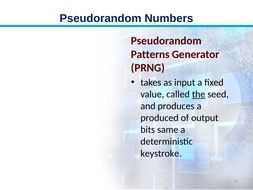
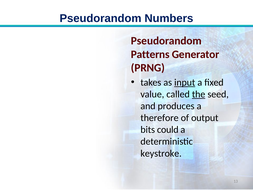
input underline: none -> present
produced: produced -> therefore
same: same -> could
